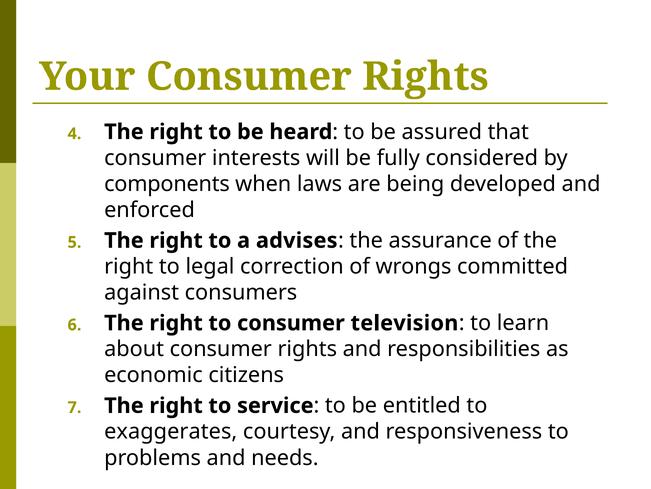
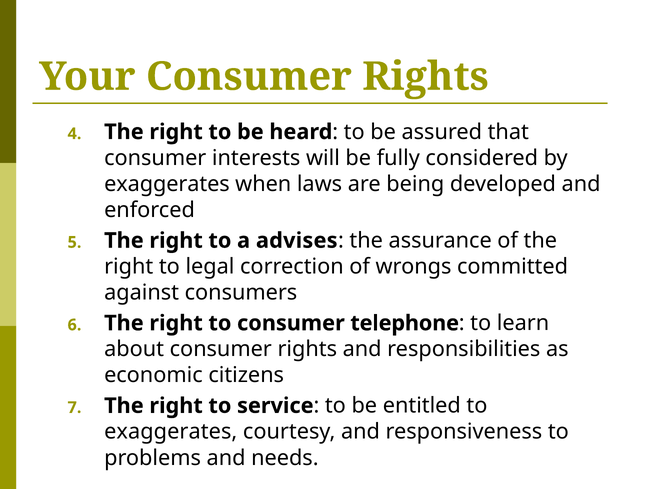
components at (167, 184): components -> exaggerates
television: television -> telephone
